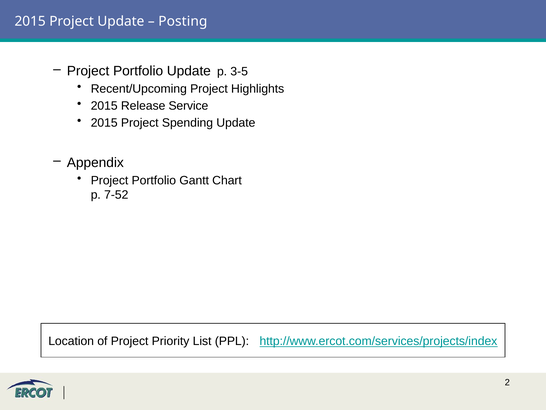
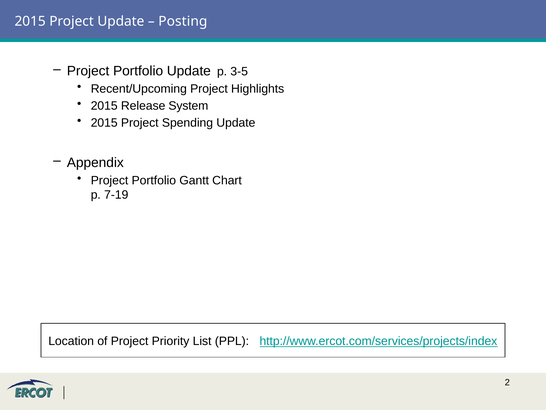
Service: Service -> System
7-52: 7-52 -> 7-19
